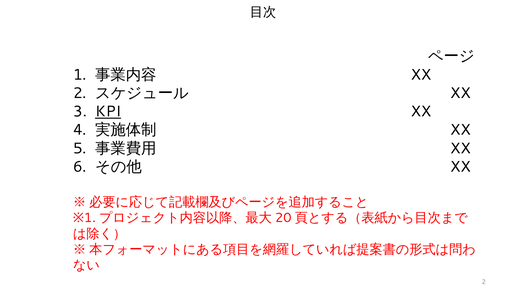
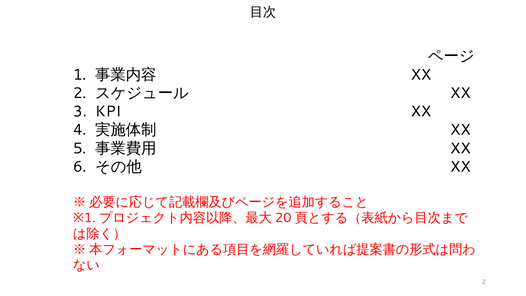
KPI underline: present -> none
